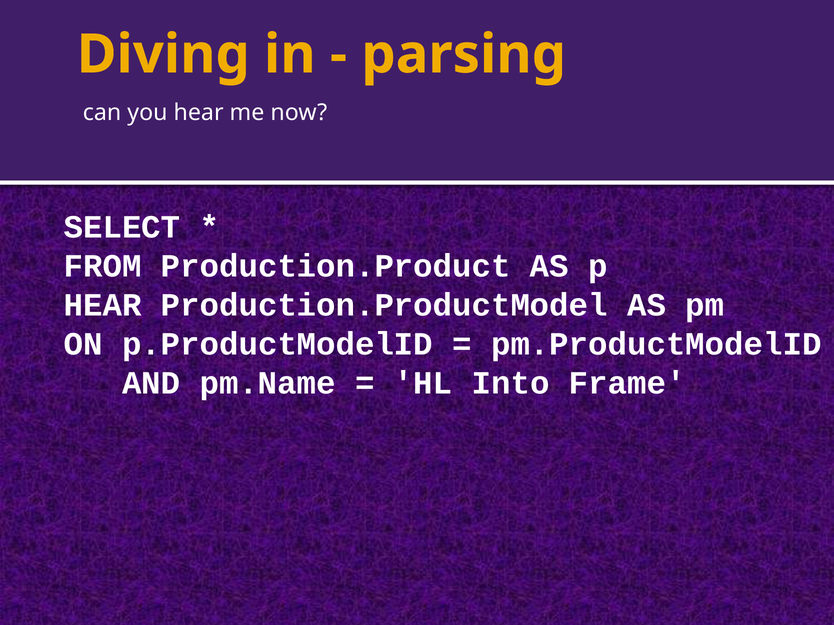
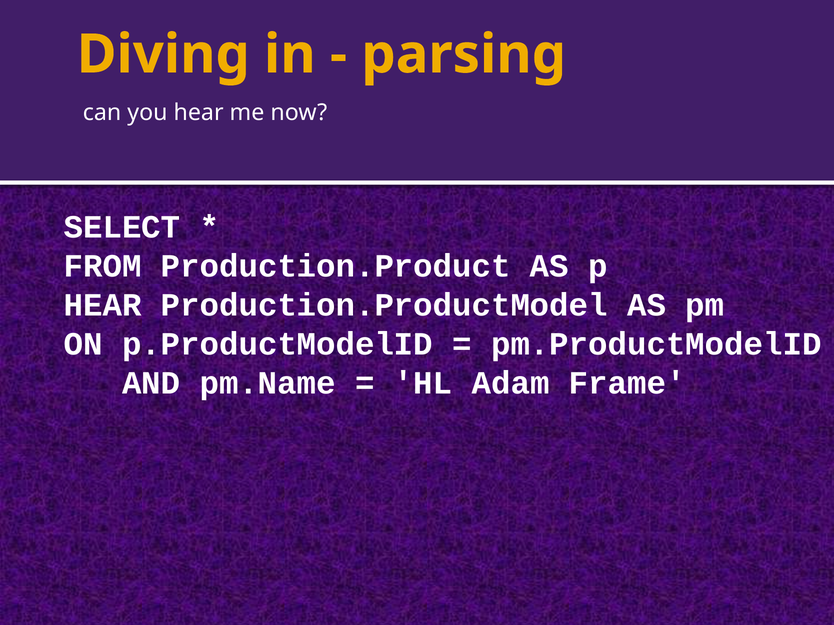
Into: Into -> Adam
